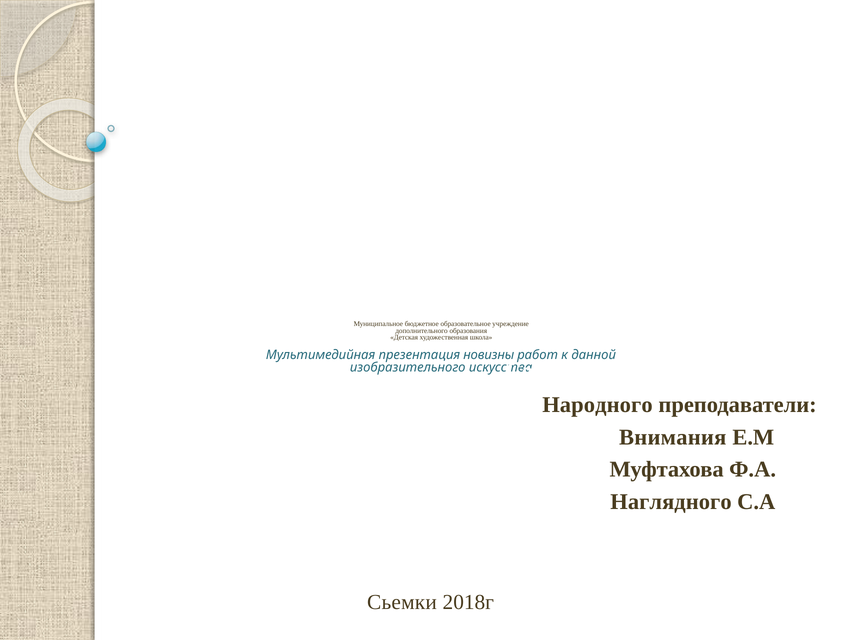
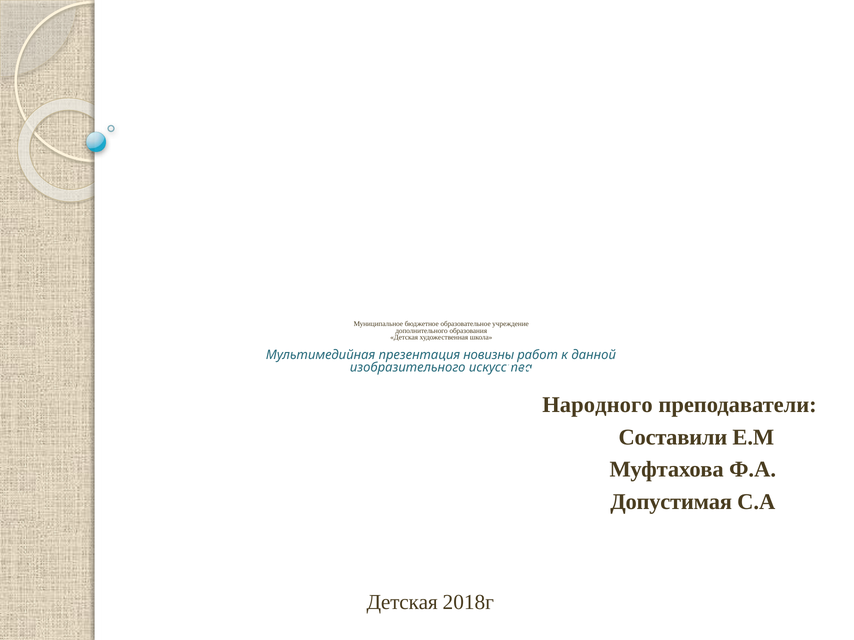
Внимания: Внимания -> Составили
Наглядного: Наглядного -> Допустимая
Сьемки at (402, 603): Сьемки -> Детская
